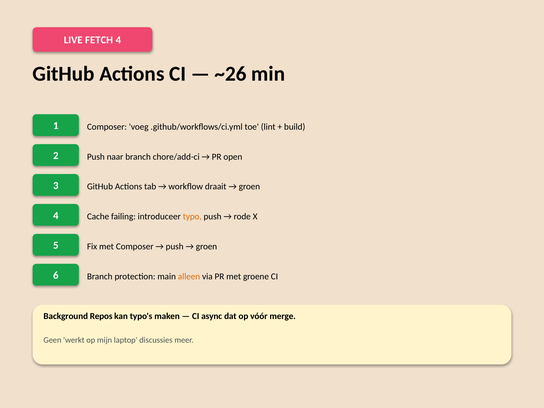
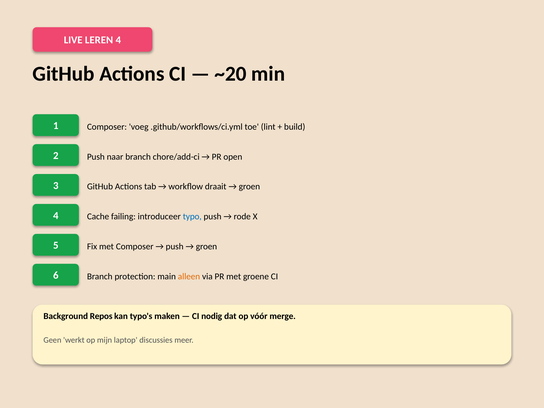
FETCH: FETCH -> LEREN
~26: ~26 -> ~20
typo colour: orange -> blue
async: async -> nodig
